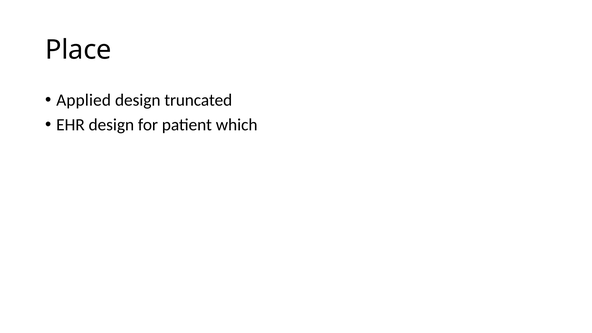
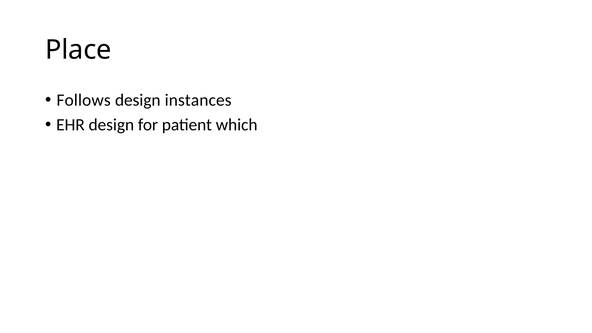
Applied: Applied -> Follows
truncated: truncated -> instances
